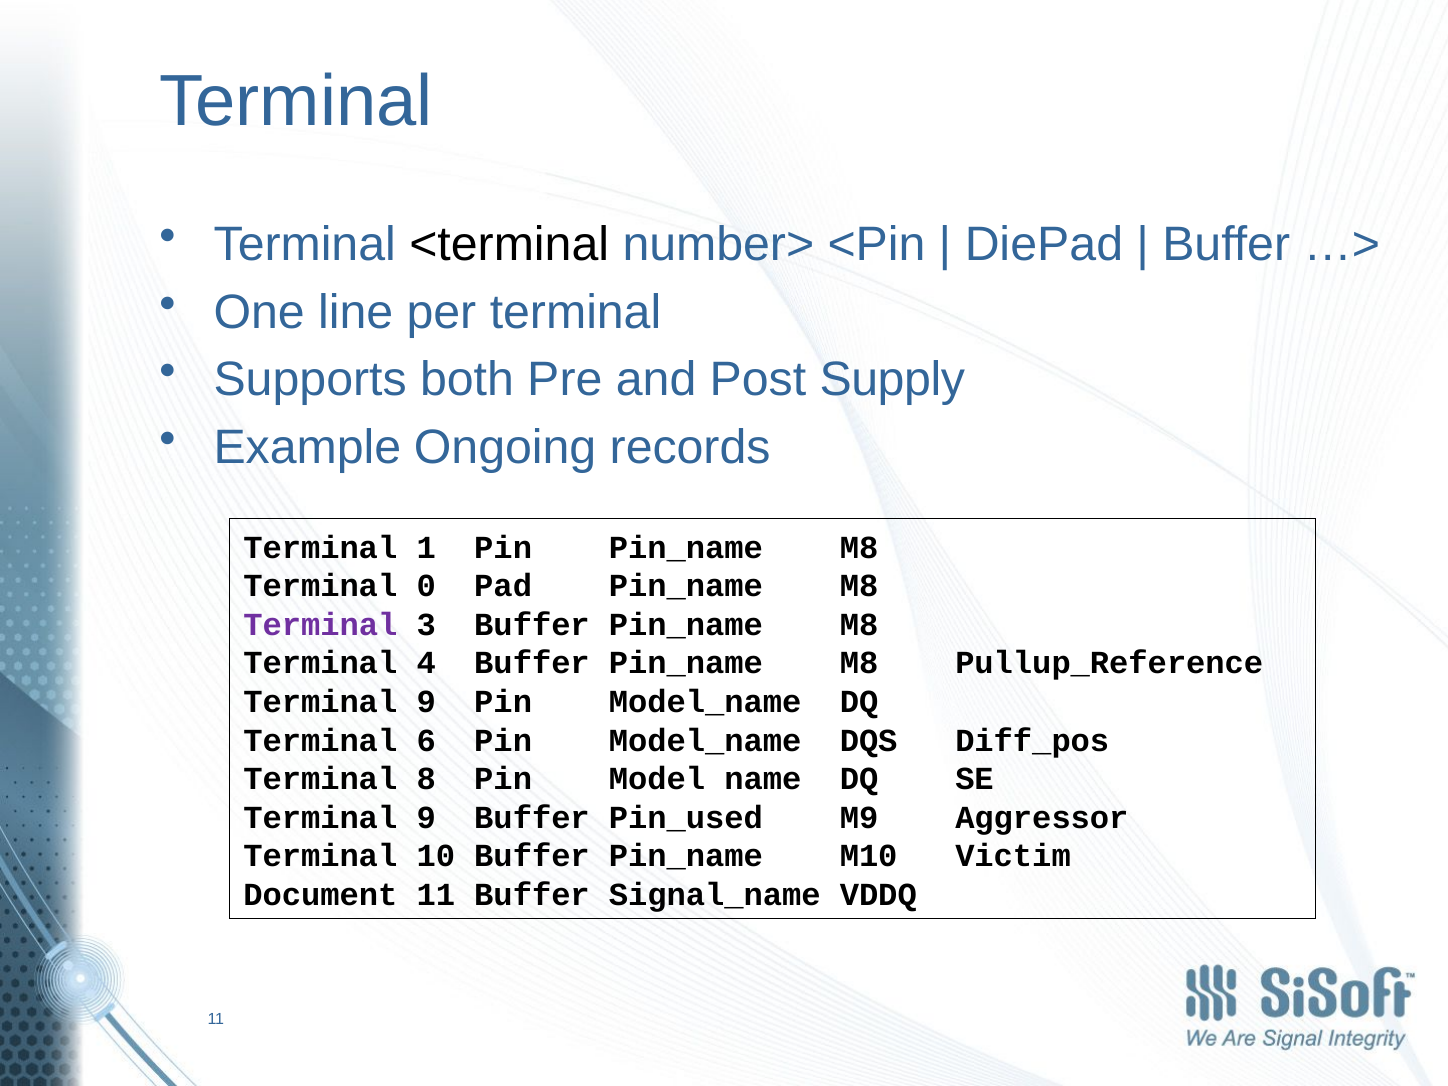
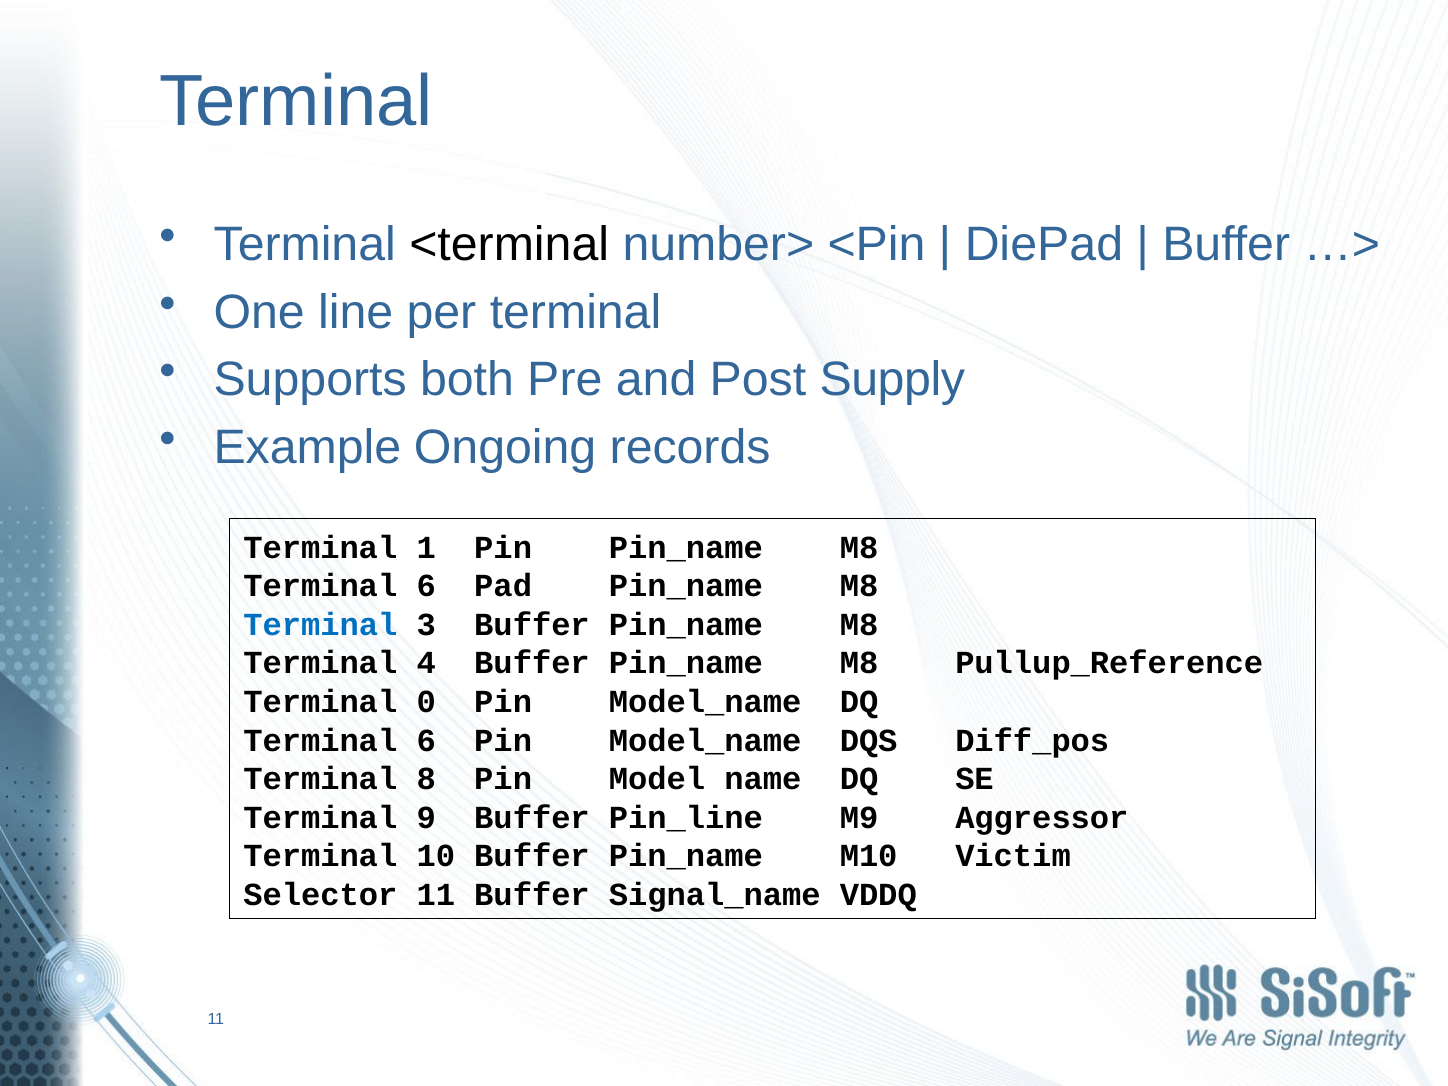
0 at (426, 586): 0 -> 6
Terminal at (320, 625) colour: purple -> blue
9 at (426, 702): 9 -> 0
Pin_used: Pin_used -> Pin_line
Document: Document -> Selector
